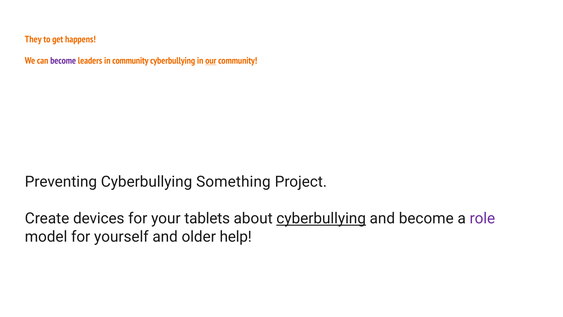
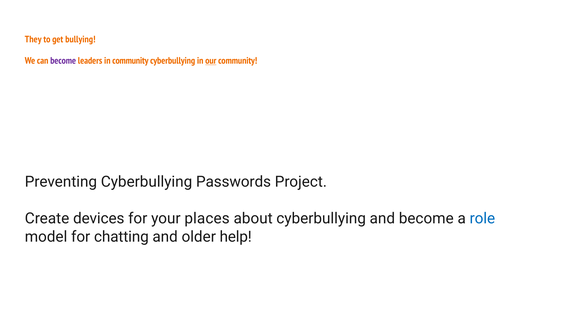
happens: happens -> bullying
Something: Something -> Passwords
tablets: tablets -> places
cyberbullying at (321, 218) underline: present -> none
role colour: purple -> blue
yourself: yourself -> chatting
